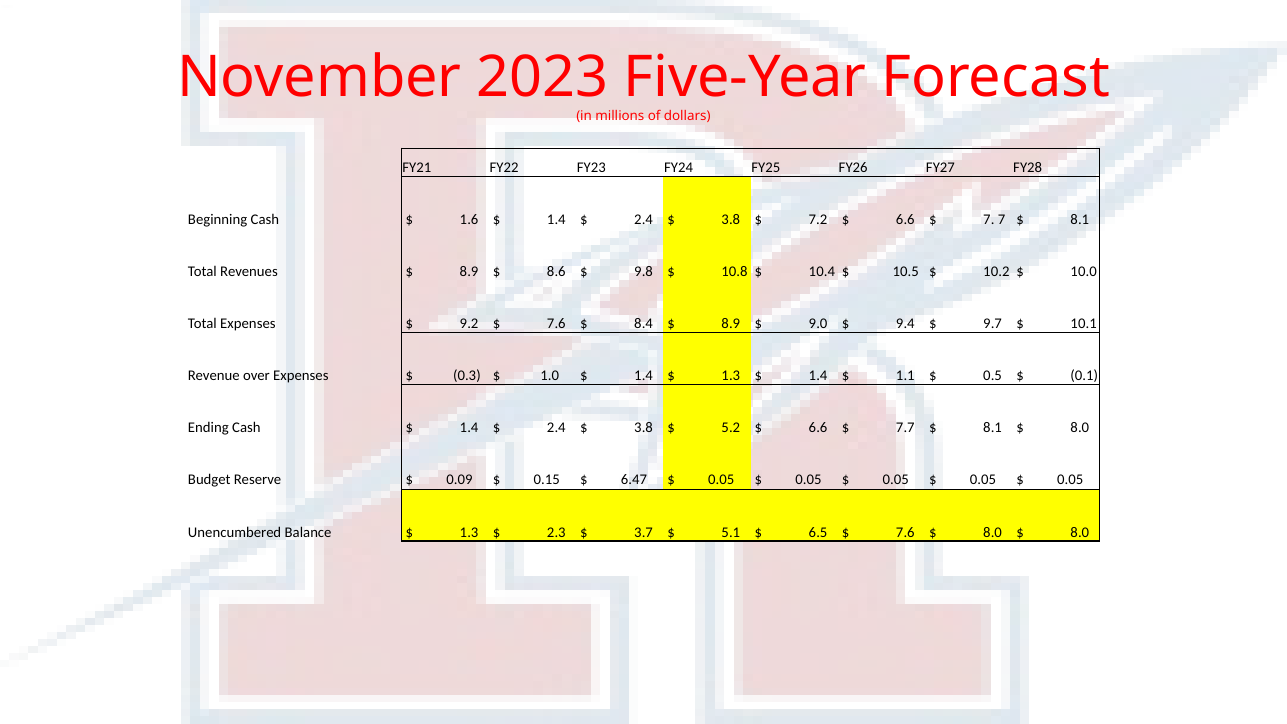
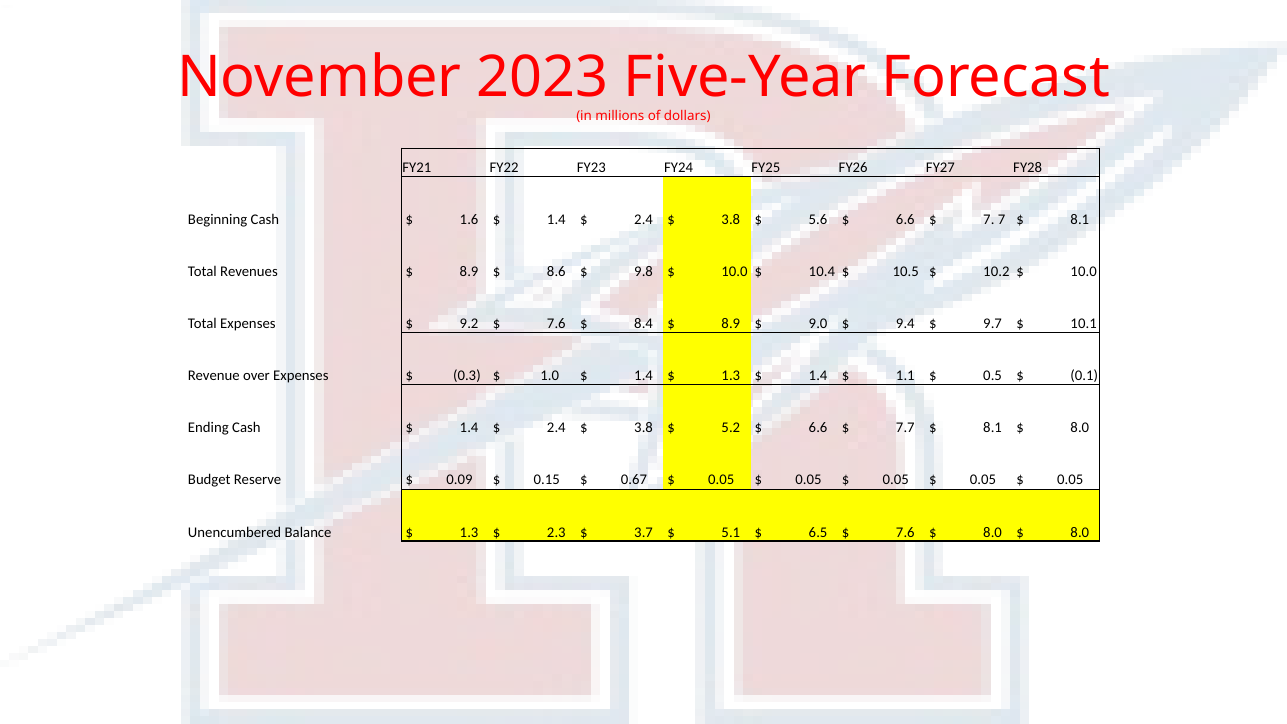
7.2: 7.2 -> 5.6
10.8 at (735, 271): 10.8 -> 10.0
6.47: 6.47 -> 0.67
